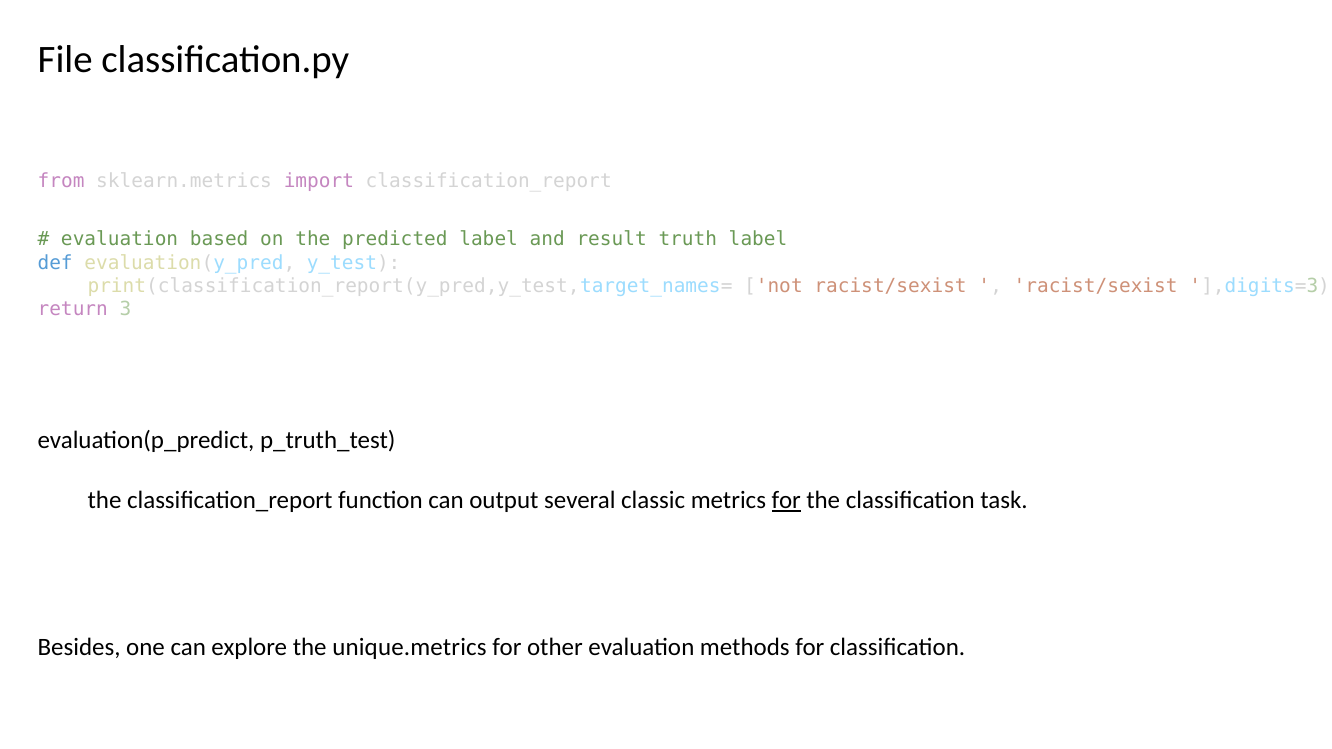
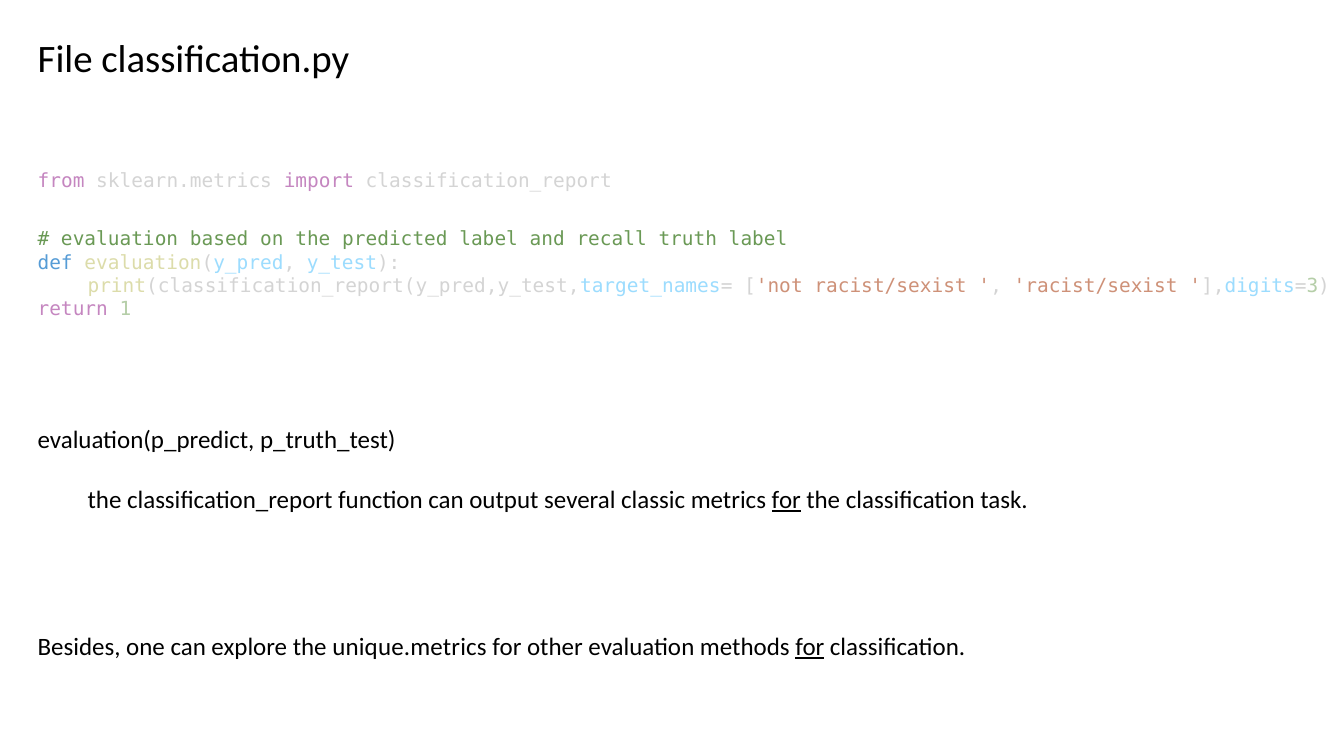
result: result -> recall
3: 3 -> 1
for at (810, 647) underline: none -> present
